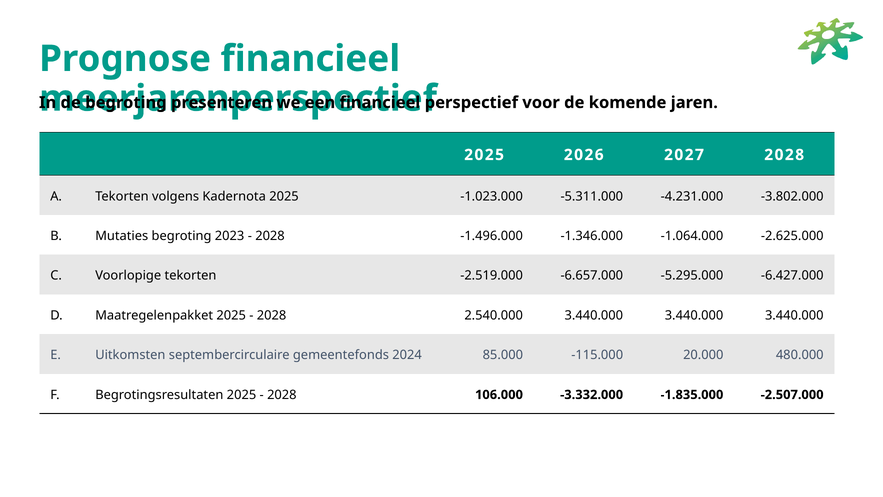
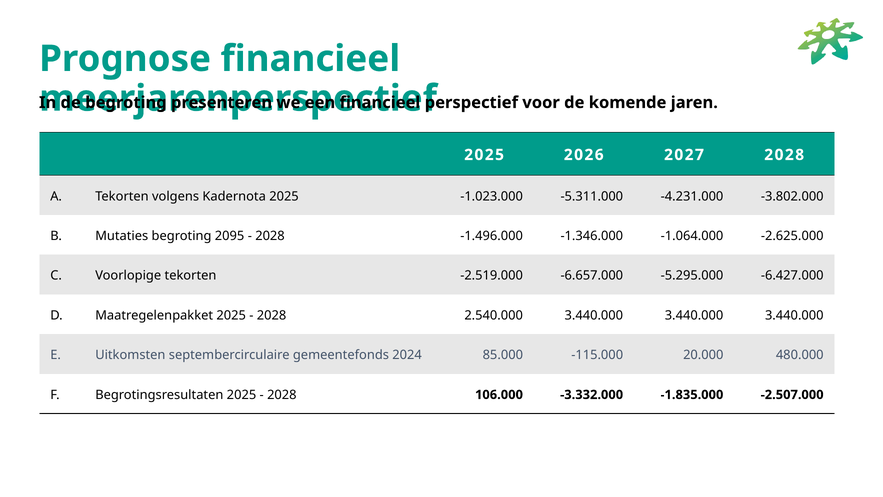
2023: 2023 -> 2095
